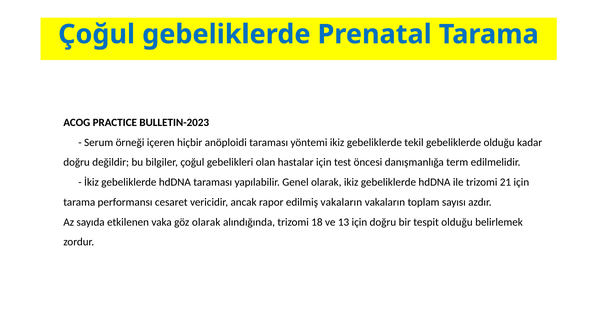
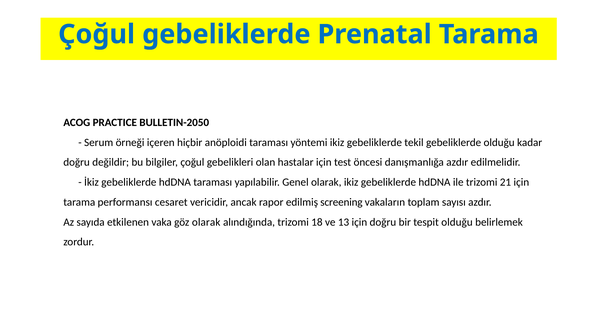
BULLETIN-2023: BULLETIN-2023 -> BULLETIN-2050
danışmanlığa term: term -> azdır
edilmiş vakaların: vakaların -> screening
